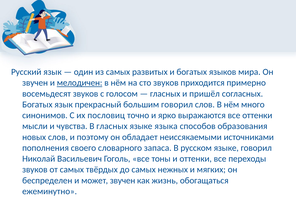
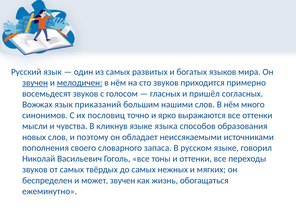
звучен at (35, 83) underline: none -> present
Богатых at (37, 104): Богатых -> Вожжах
прекрасный: прекрасный -> приказаний
большим говорил: говорил -> нашими
В гласных: гласных -> кликнув
